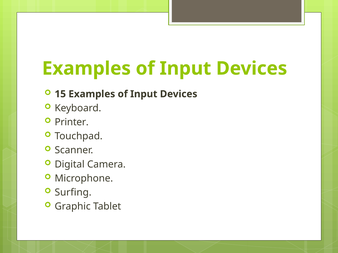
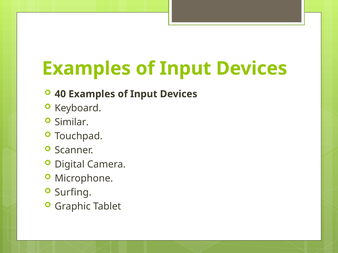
15: 15 -> 40
Printer: Printer -> Similar
